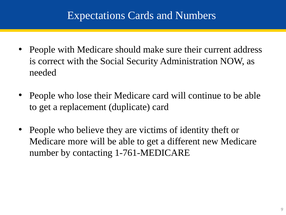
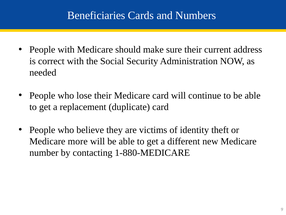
Expectations: Expectations -> Beneficiaries
1-761-MEDICARE: 1-761-MEDICARE -> 1-880-MEDICARE
